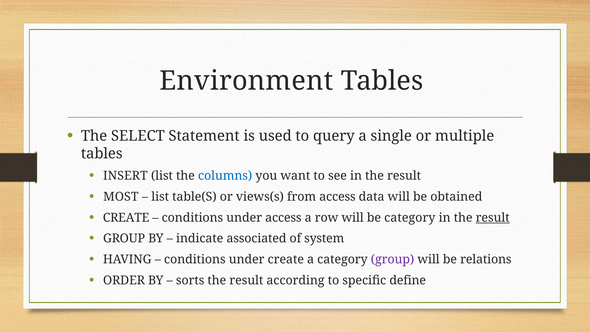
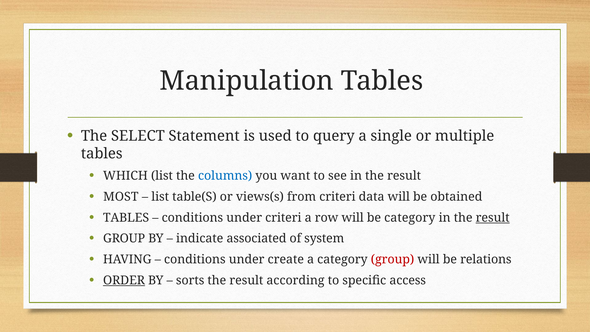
Environment: Environment -> Manipulation
INSERT: INSERT -> WHICH
from access: access -> criteri
CREATE at (126, 218): CREATE -> TABLES
under access: access -> criteri
group at (393, 259) colour: purple -> red
ORDER underline: none -> present
define: define -> access
